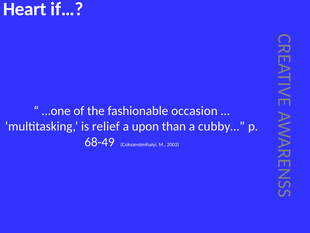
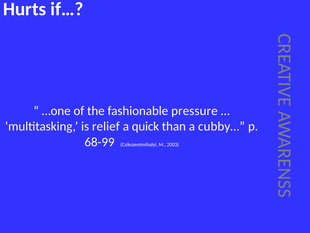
Heart: Heart -> Hurts
occasion: occasion -> pressure
upon: upon -> quick
68-49: 68-49 -> 68-99
